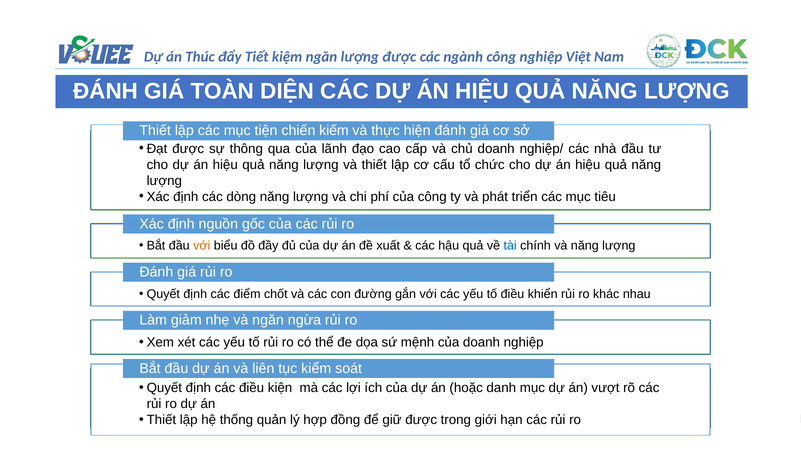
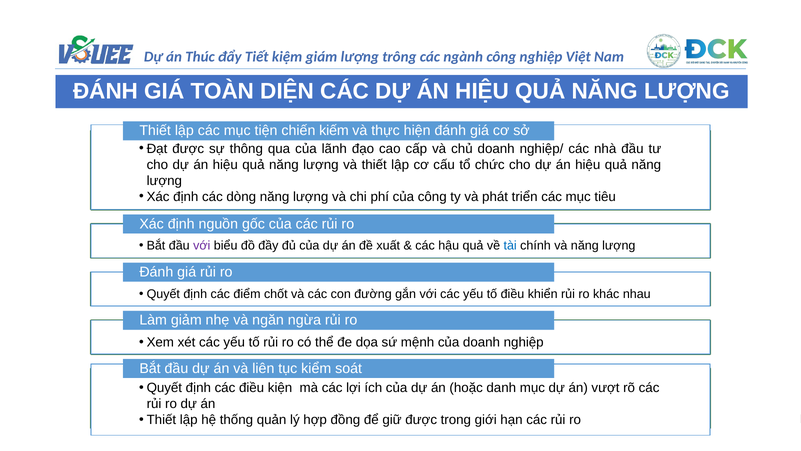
ngăn at (321, 57): ngăn -> giám
lượng được: được -> trông
với at (202, 245) colour: orange -> purple
